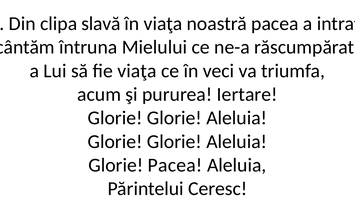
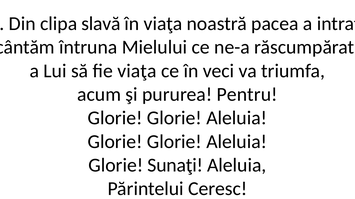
Iertare: Iertare -> Pentru
Glorie Pacea: Pacea -> Sunaţi
